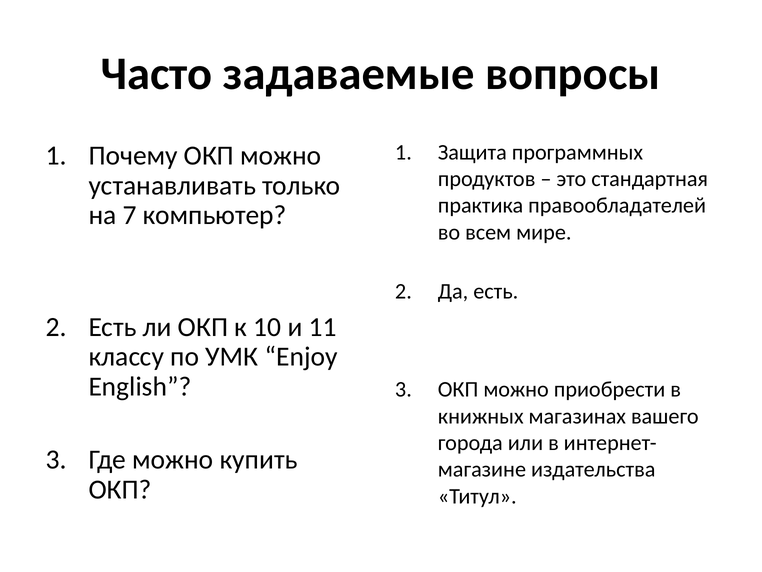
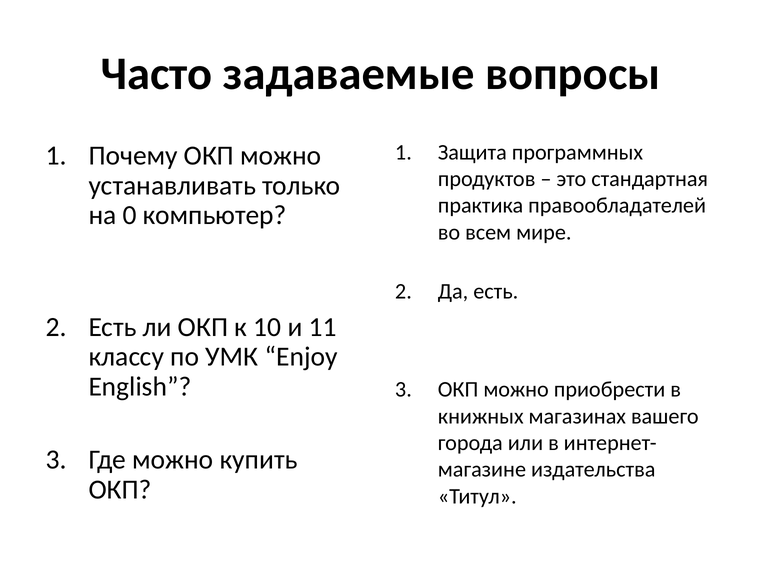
7: 7 -> 0
